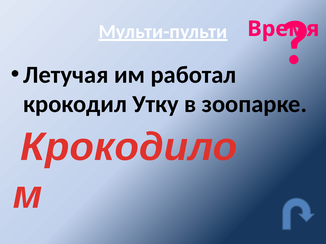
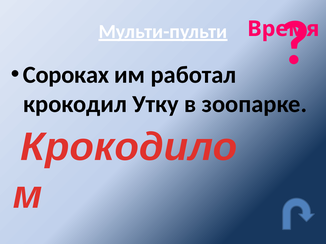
Летучая: Летучая -> Сороках
